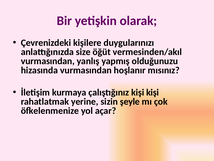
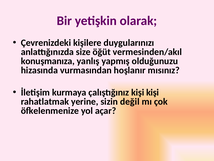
vurmasından at (48, 61): vurmasından -> konuşmanıza
şeyle: şeyle -> değil
